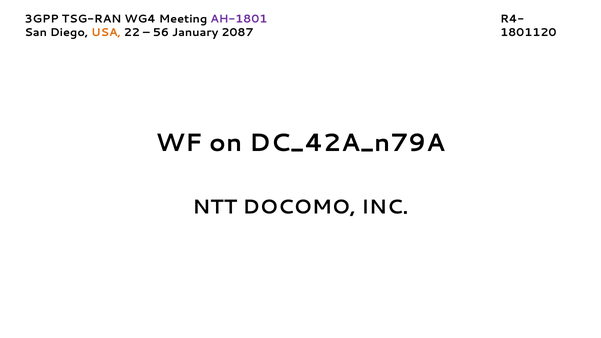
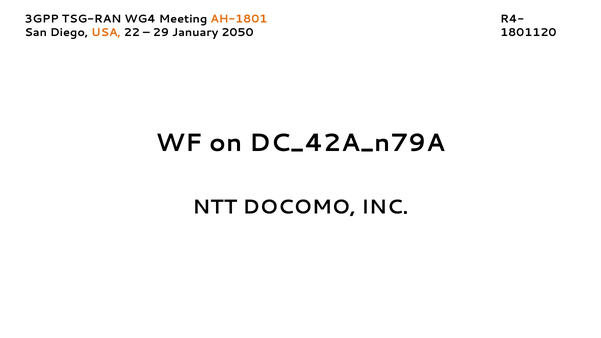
AH-1801 colour: purple -> orange
56: 56 -> 29
2087: 2087 -> 2050
